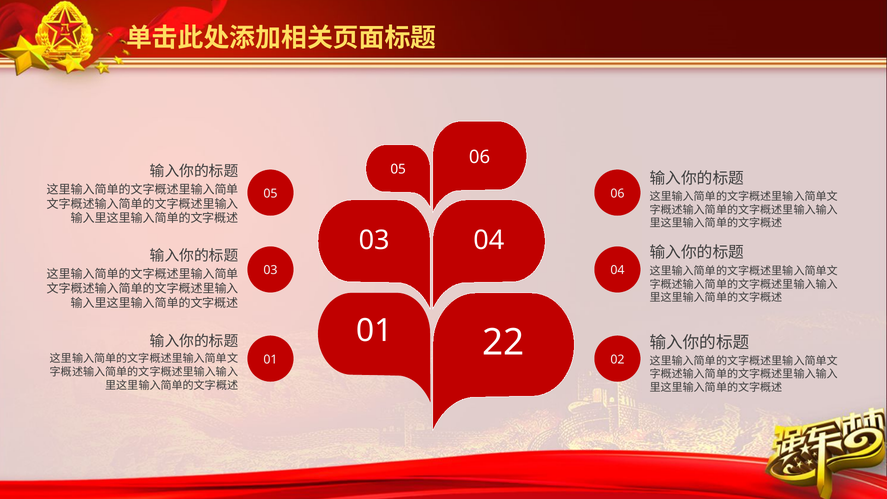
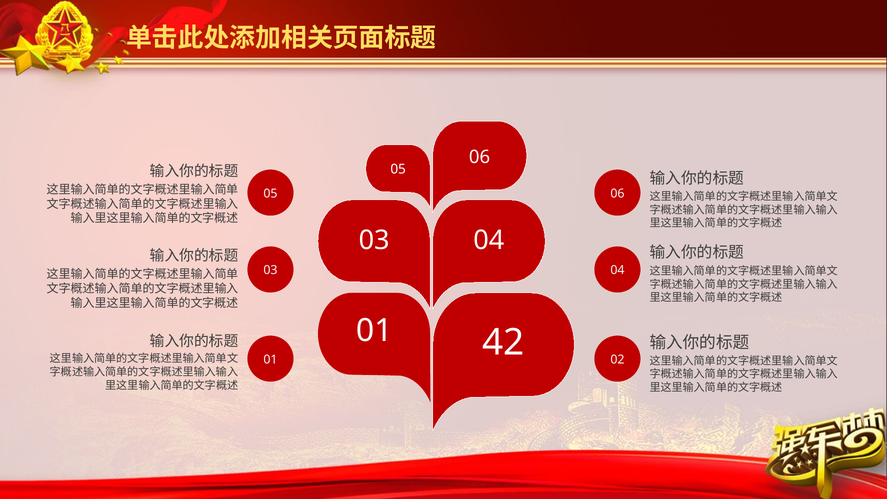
22: 22 -> 42
